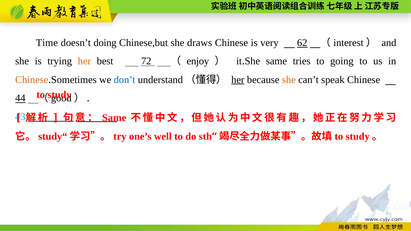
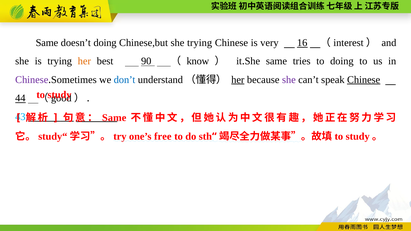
Time at (47, 43): Time -> Same
she draws: draws -> trying
62: 62 -> 16
72: 72 -> 90
enjoy: enjoy -> know
to going: going -> doing
Chinese at (32, 80) colour: orange -> purple
she at (289, 80) colour: orange -> purple
Chinese at (364, 80) underline: none -> present
well: well -> free
